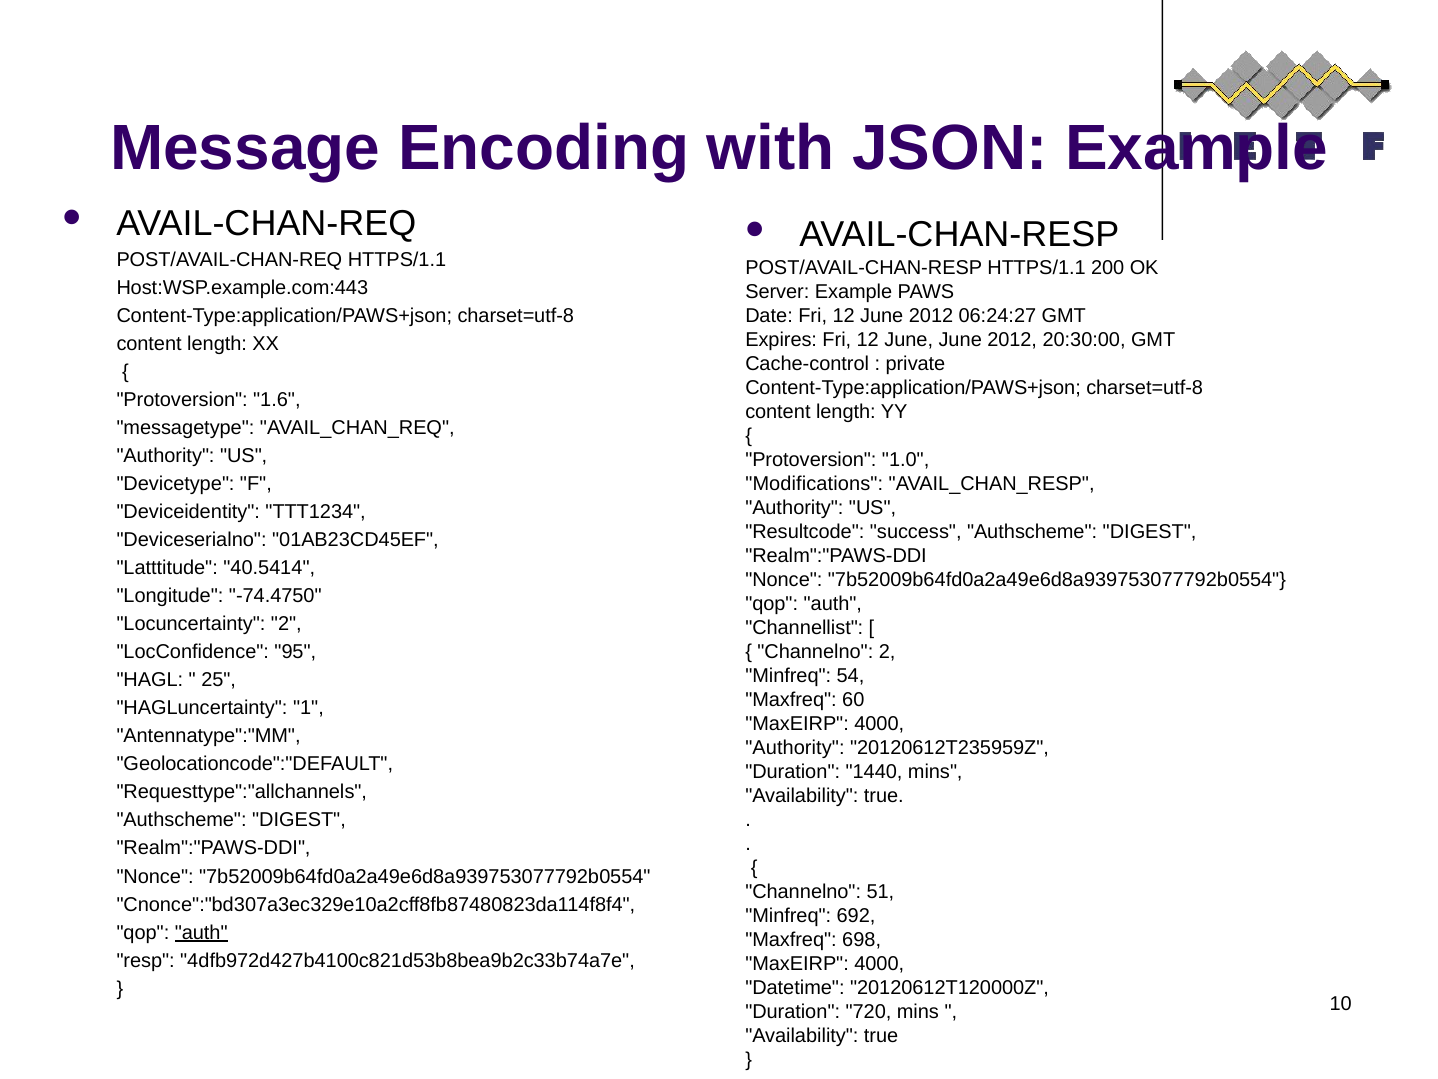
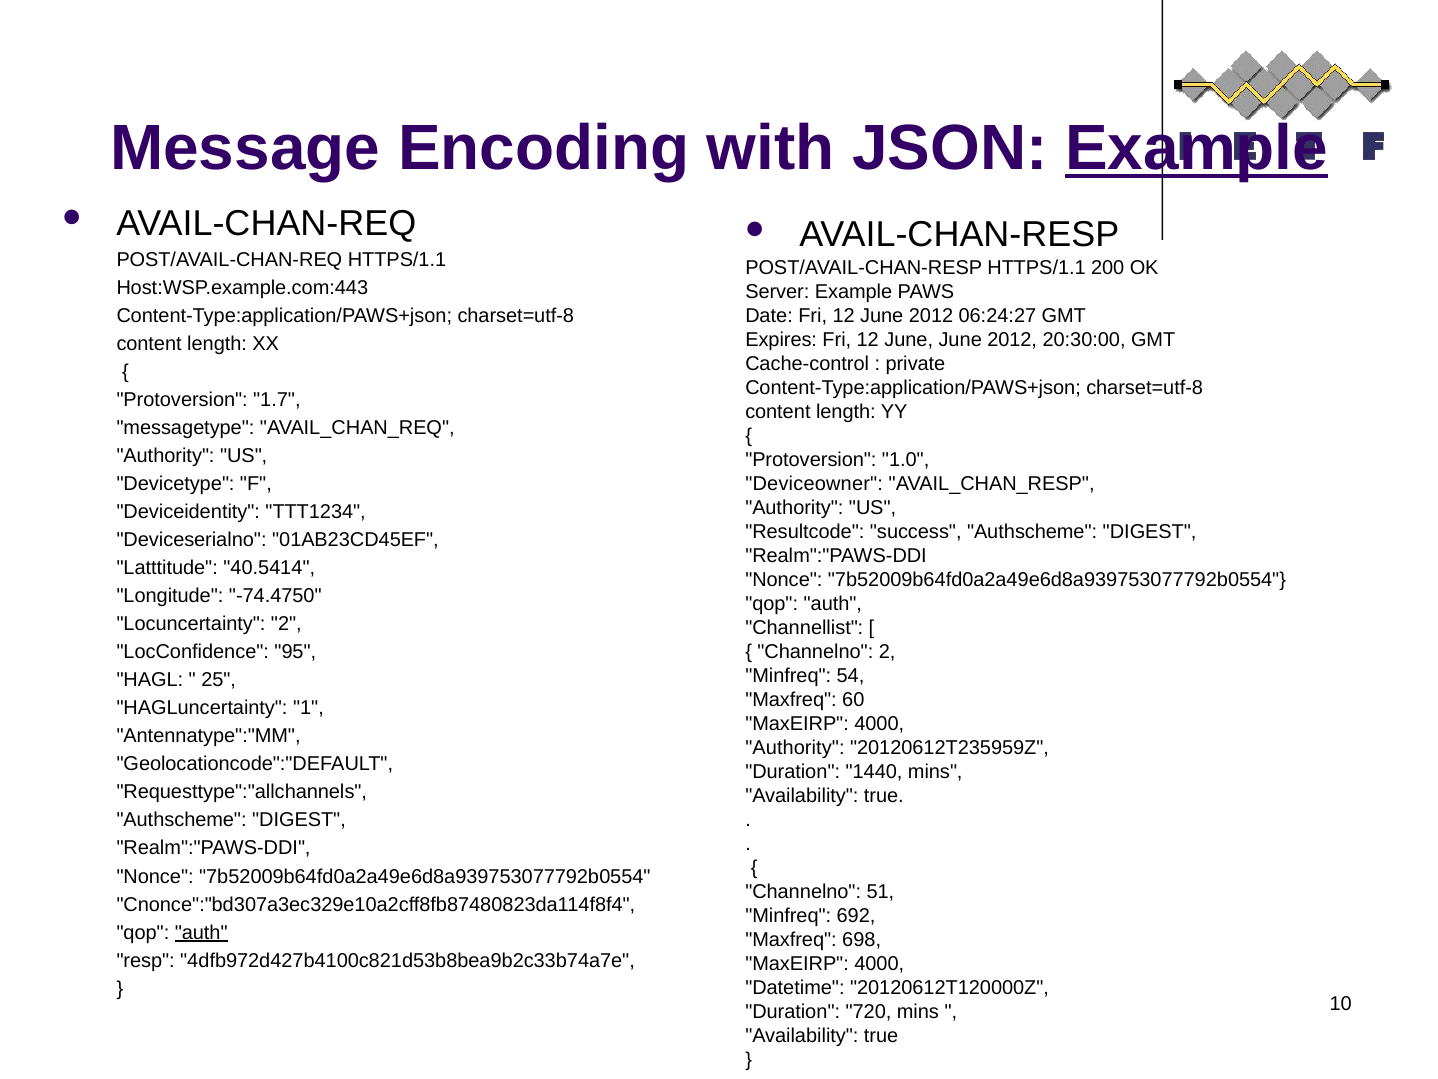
Example at (1197, 148) underline: none -> present
1.6: 1.6 -> 1.7
Modifications: Modifications -> Deviceowner
